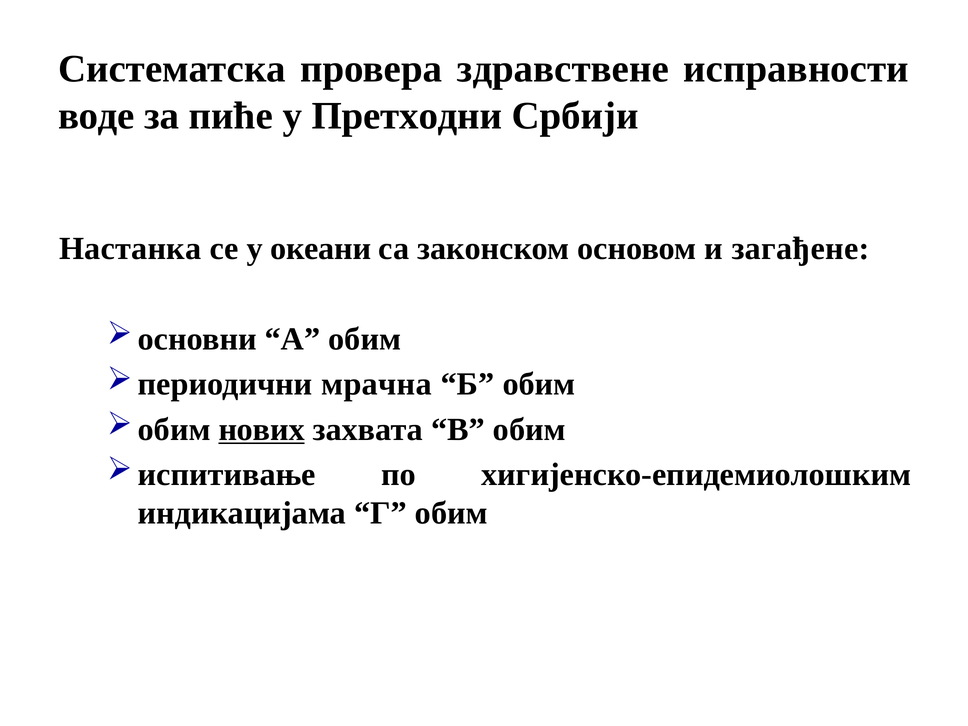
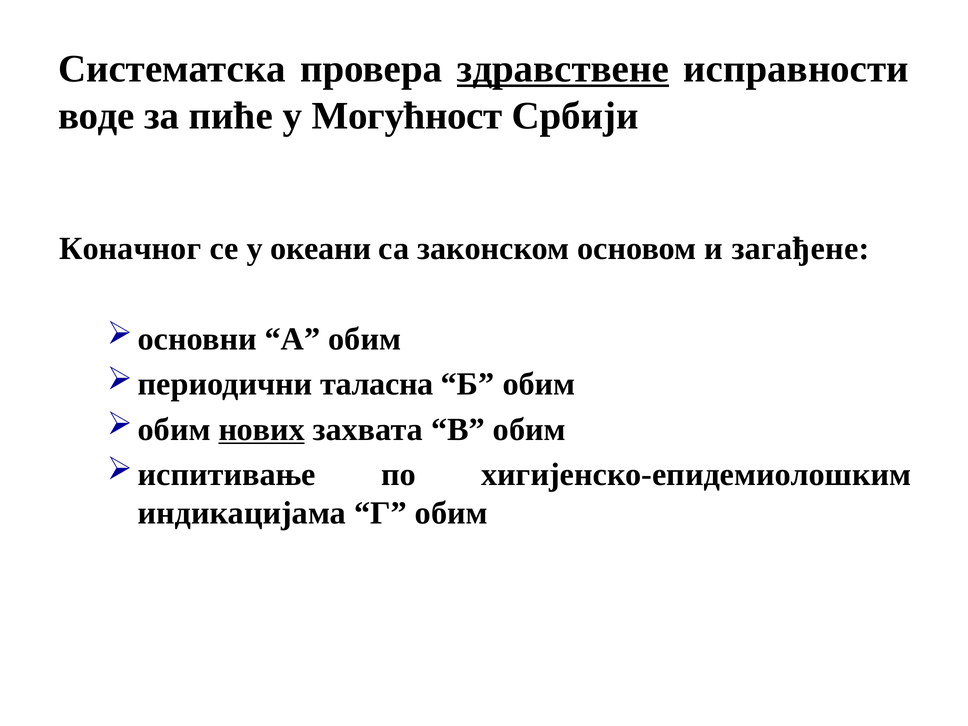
здравствене underline: none -> present
Претходни: Претходни -> Могућност
Настанка: Настанка -> Коначног
мрачна: мрачна -> таласна
